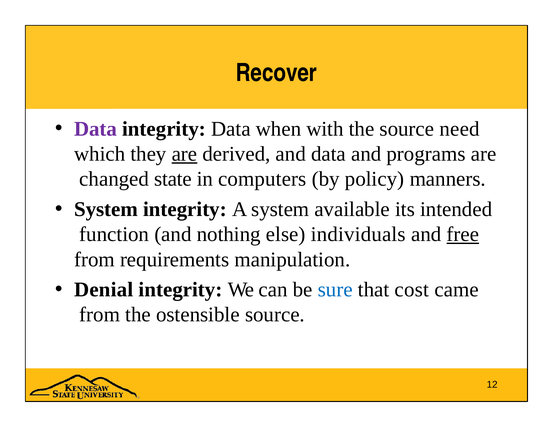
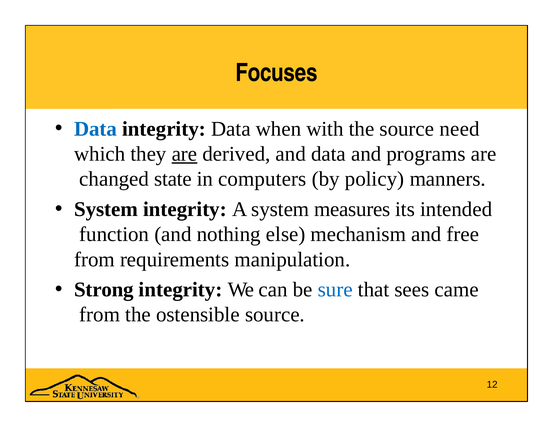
Recover: Recover -> Focuses
Data at (96, 129) colour: purple -> blue
available: available -> measures
individuals: individuals -> mechanism
free underline: present -> none
Denial: Denial -> Strong
cost: cost -> sees
